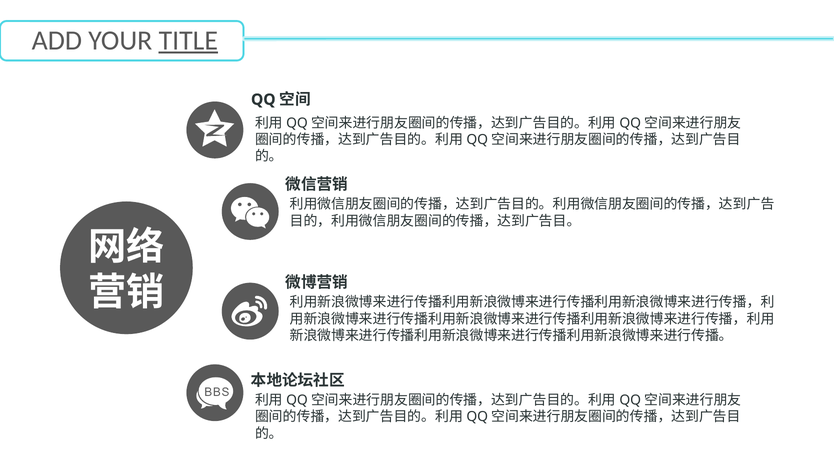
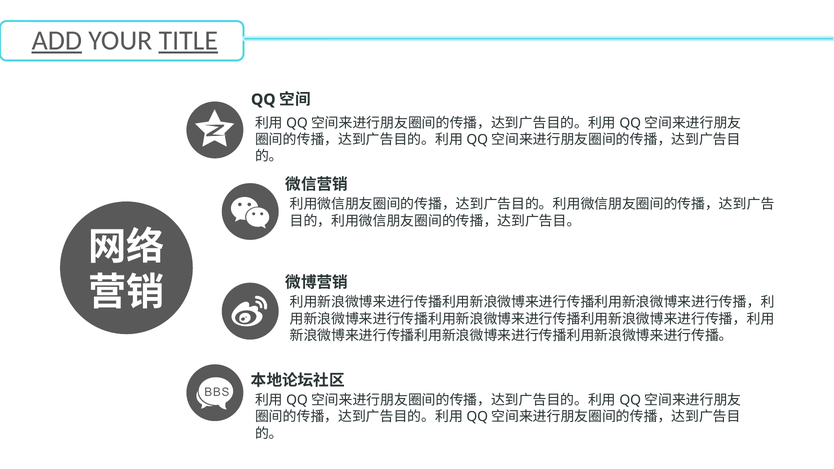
ADD underline: none -> present
